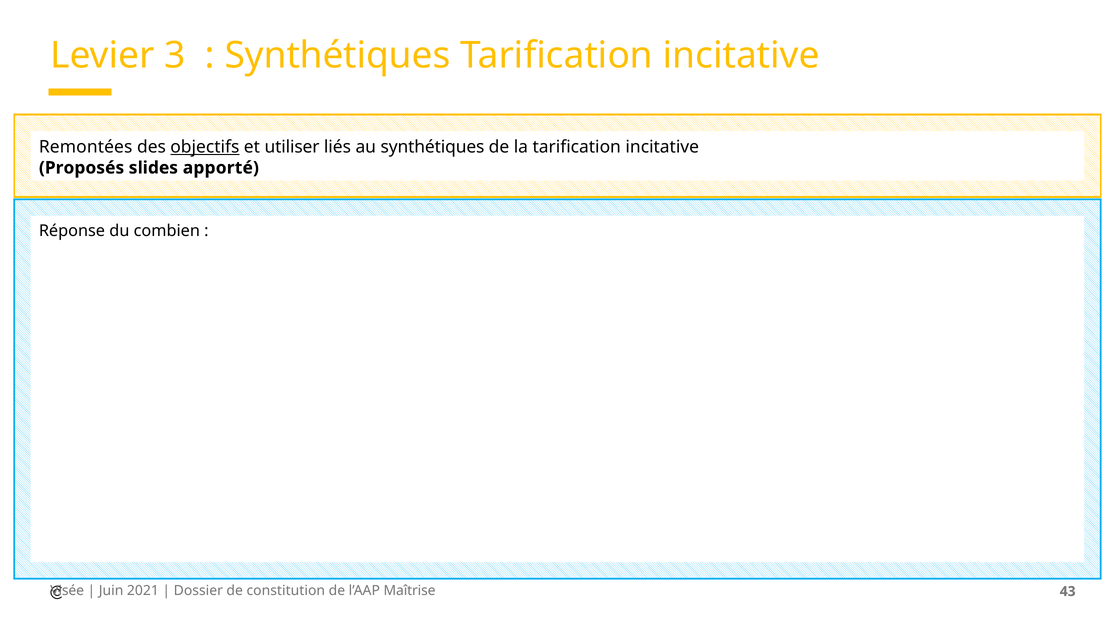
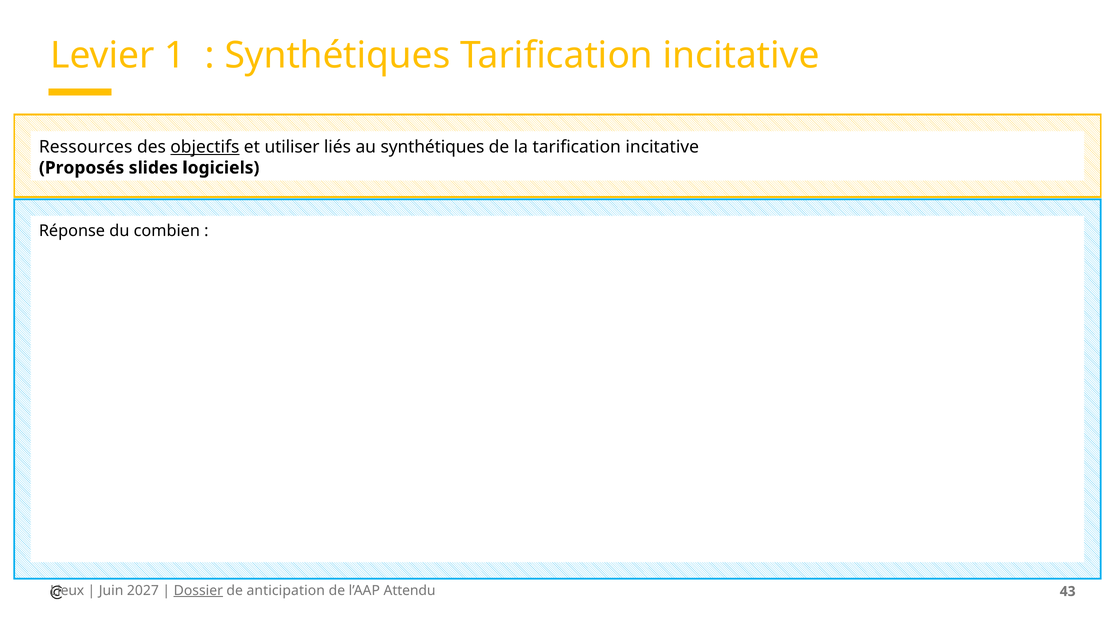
3: 3 -> 1
Remontées: Remontées -> Ressources
apporté: apporté -> logiciels
Visée: Visée -> Lieux
2021: 2021 -> 2027
Dossier underline: none -> present
constitution: constitution -> anticipation
Maîtrise: Maîtrise -> Attendu
